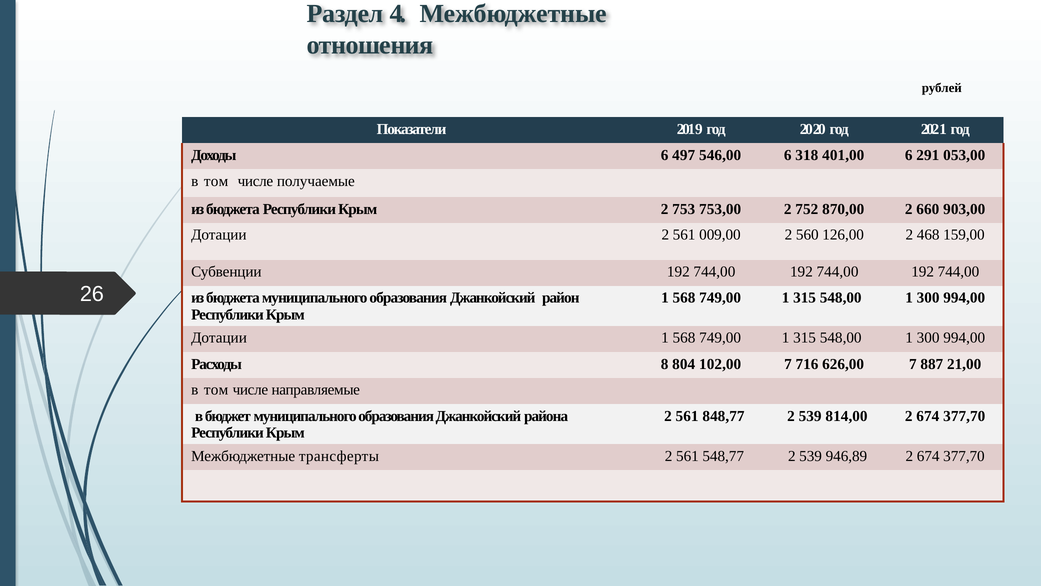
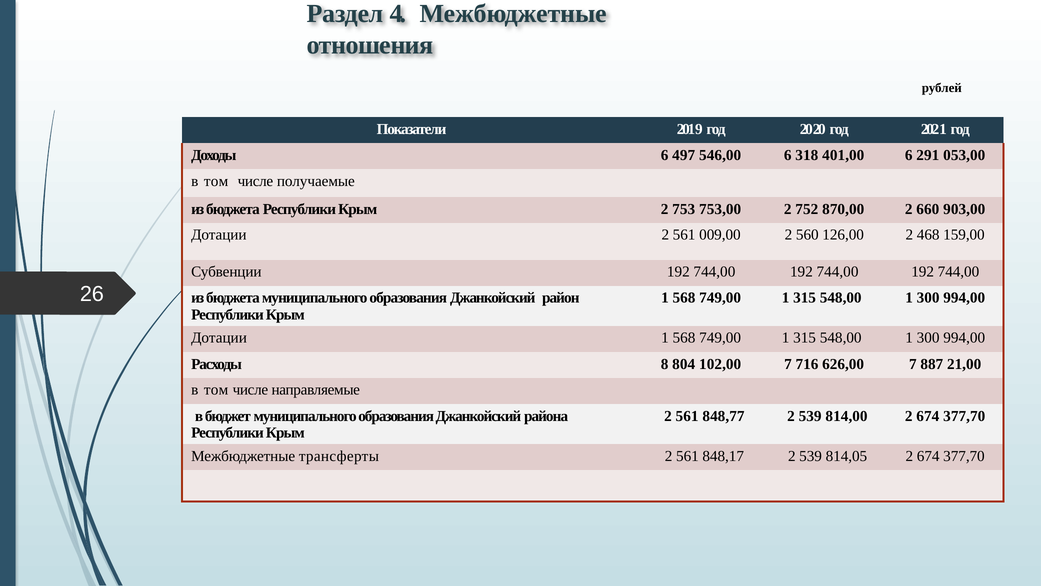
548,77: 548,77 -> 848,17
946,89: 946,89 -> 814,05
